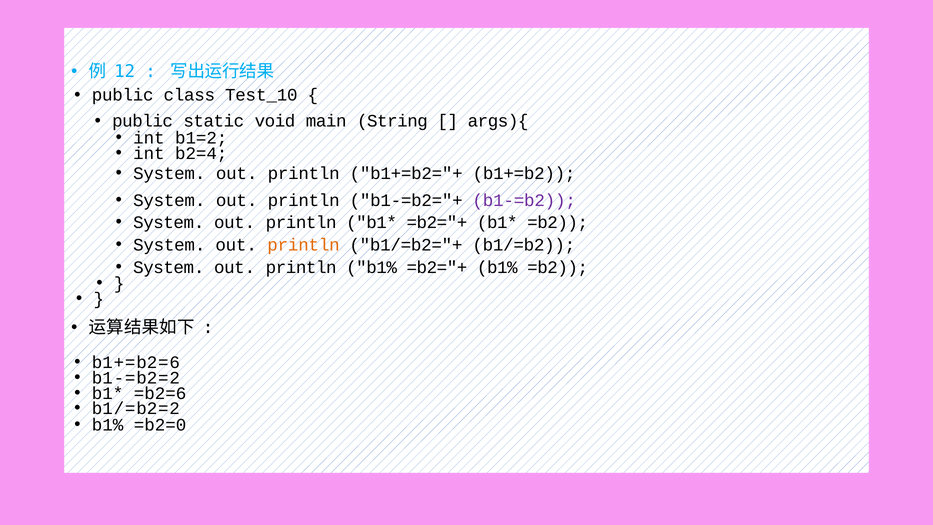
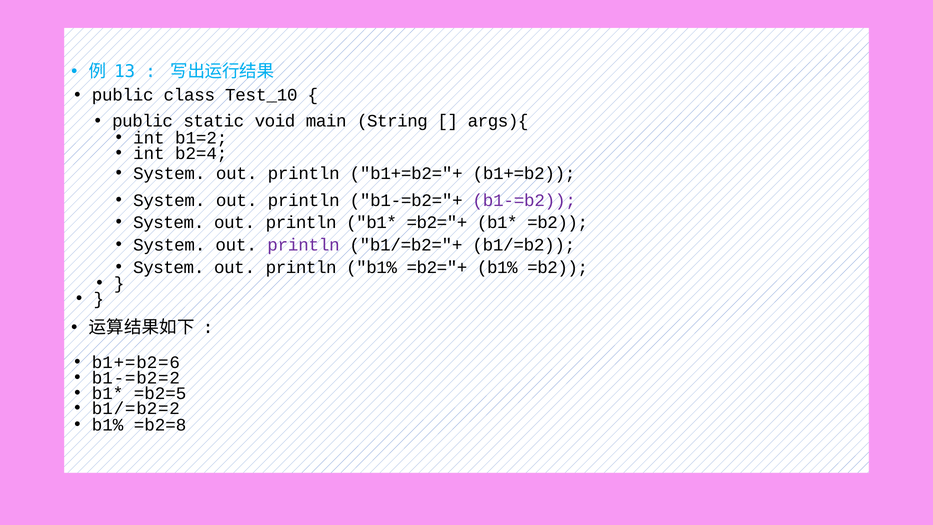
12: 12 -> 13
println at (304, 245) colour: orange -> purple
=b2=6: =b2=6 -> =b2=5
=b2=0: =b2=0 -> =b2=8
